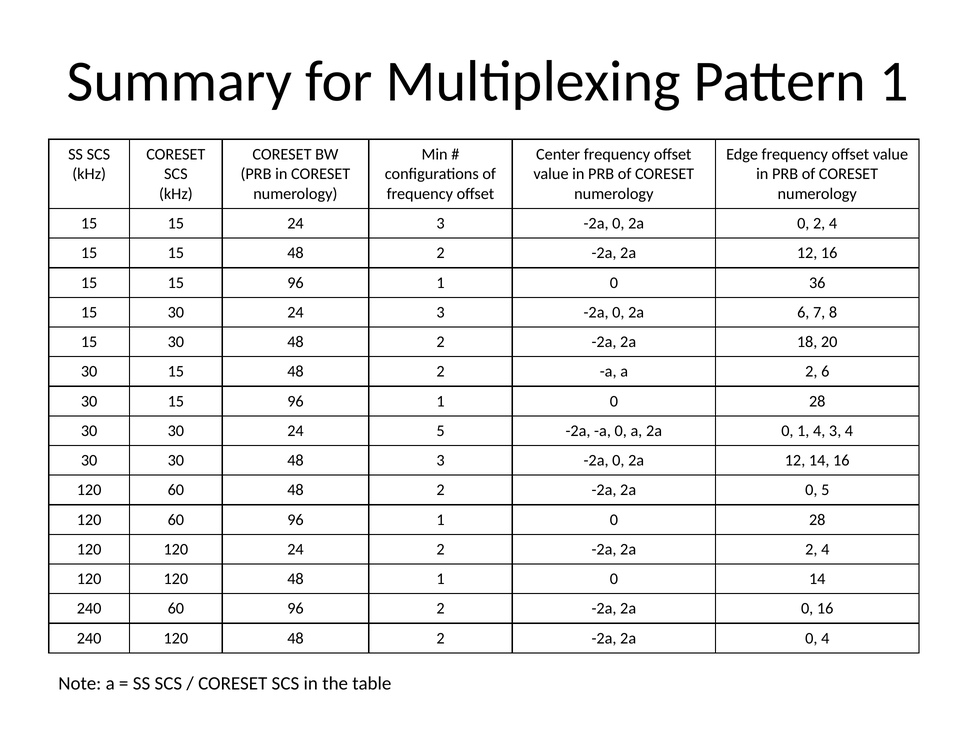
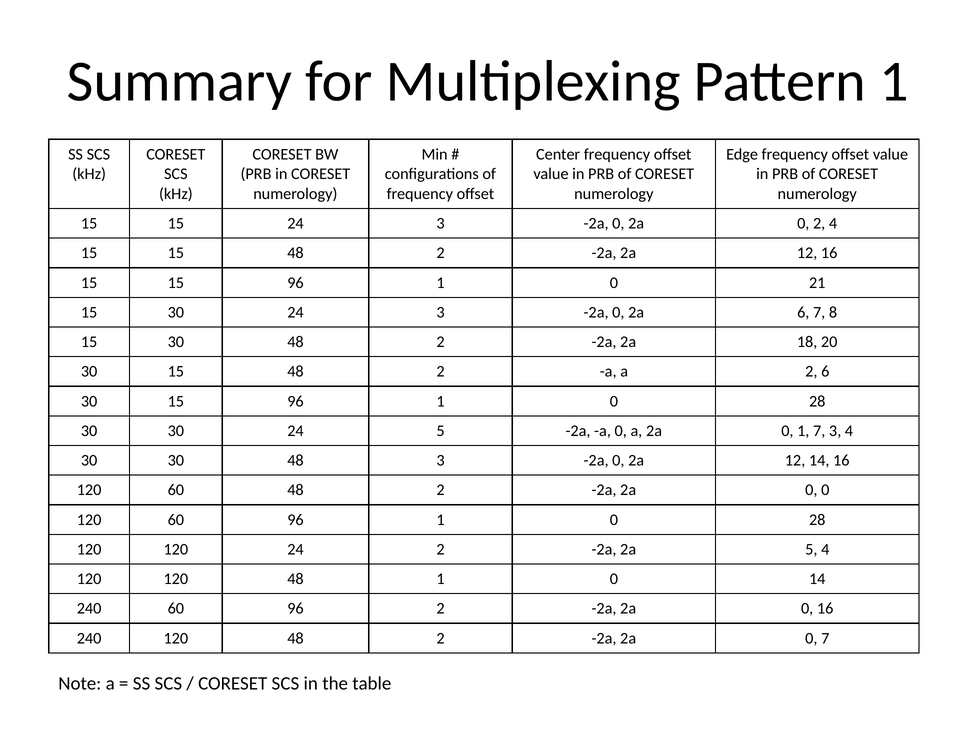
36: 36 -> 21
1 4: 4 -> 7
0 5: 5 -> 0
2a 2: 2 -> 5
0 4: 4 -> 7
